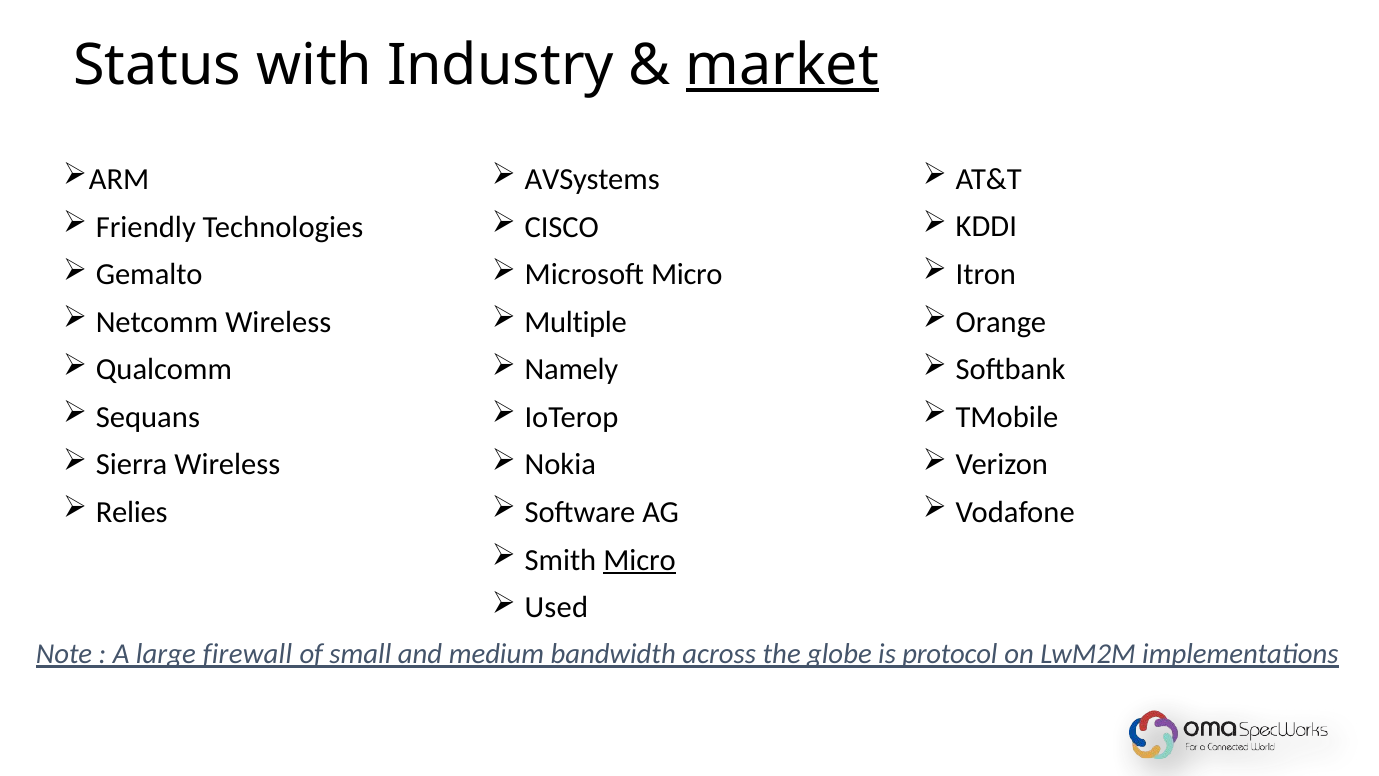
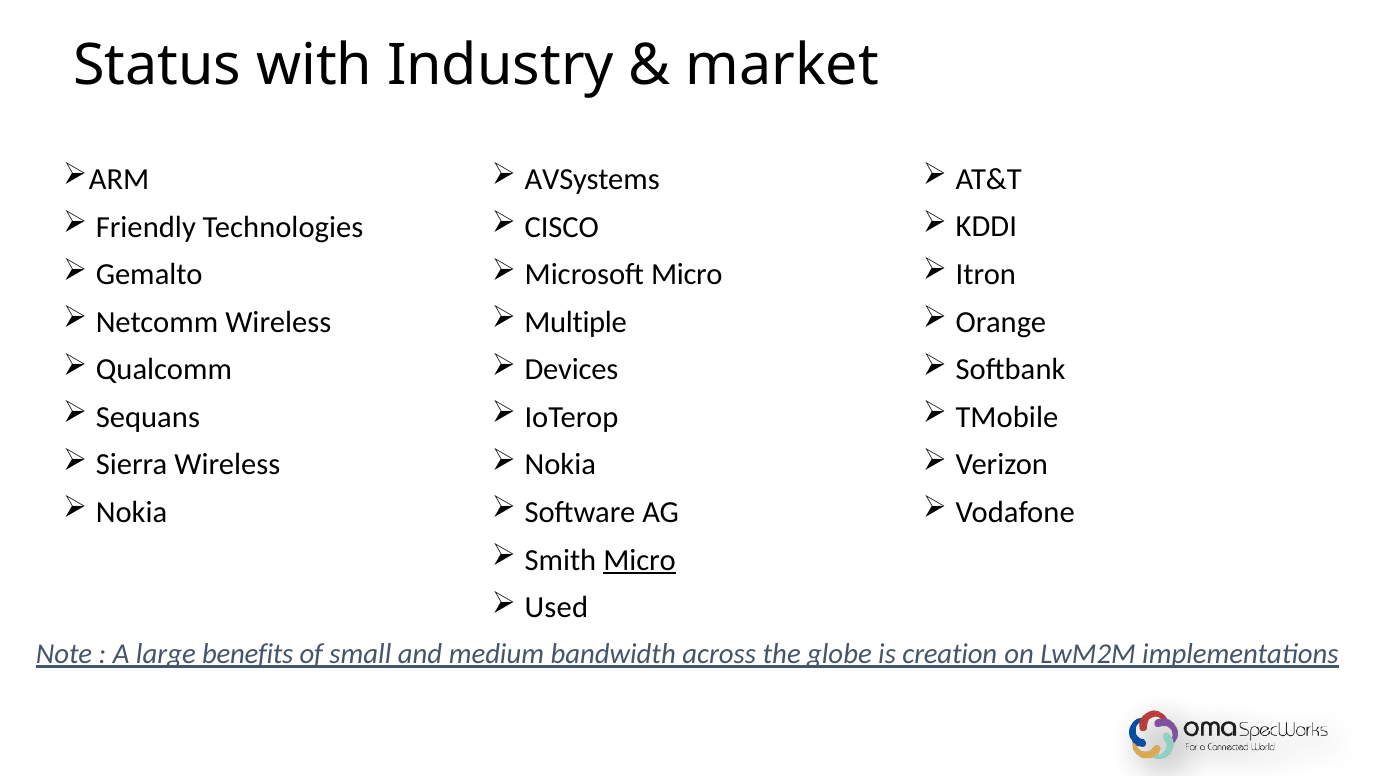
market underline: present -> none
Namely: Namely -> Devices
Relies at (132, 512): Relies -> Nokia
firewall: firewall -> benefits
protocol: protocol -> creation
